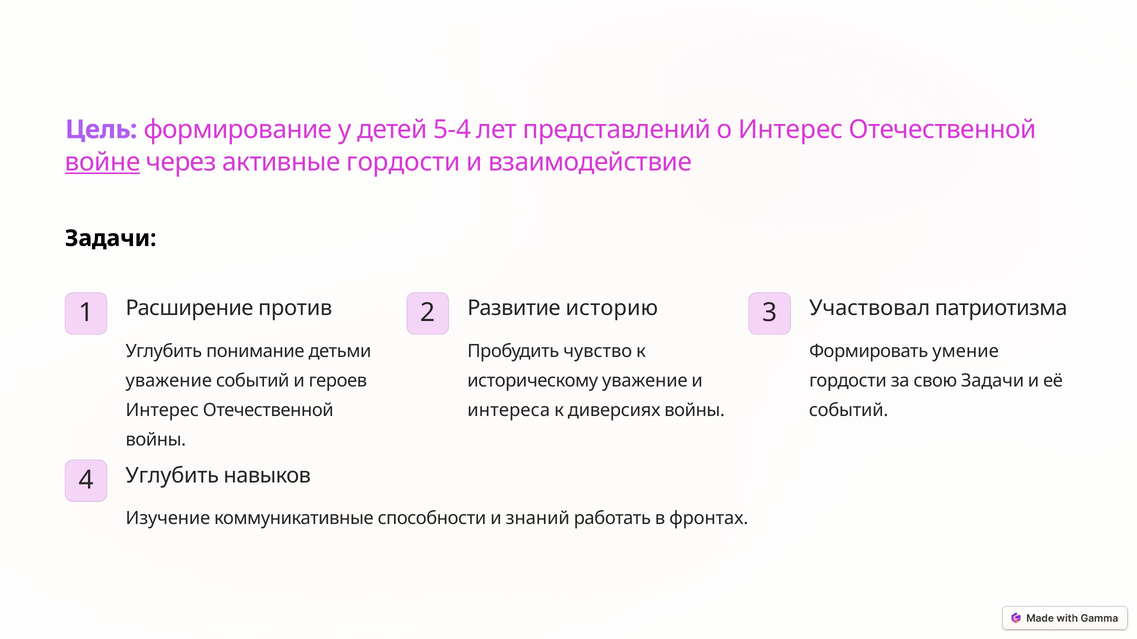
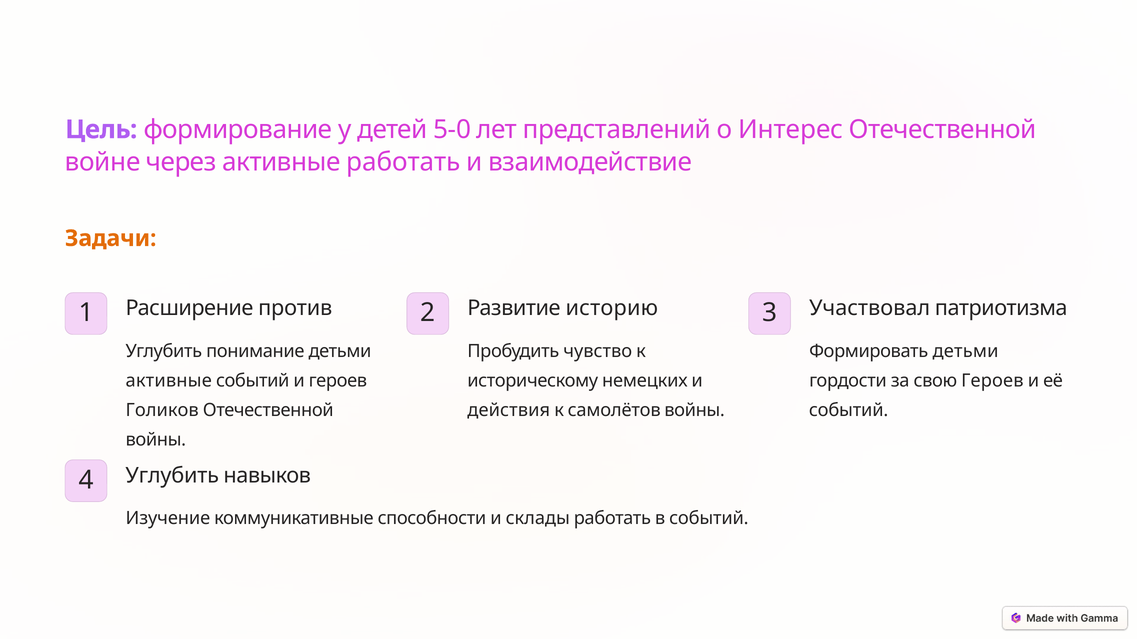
5-4: 5-4 -> 5-0
войне underline: present -> none
активные гордости: гордости -> работать
Задачи at (111, 239) colour: black -> orange
Формировать умение: умение -> детьми
уважение at (169, 381): уважение -> активные
историческому уважение: уважение -> немецких
свою Задачи: Задачи -> Героев
Интерес at (162, 410): Интерес -> Голиков
интереса: интереса -> действия
диверсиях: диверсиях -> самолётов
знаний: знаний -> склады
в фронтах: фронтах -> событий
